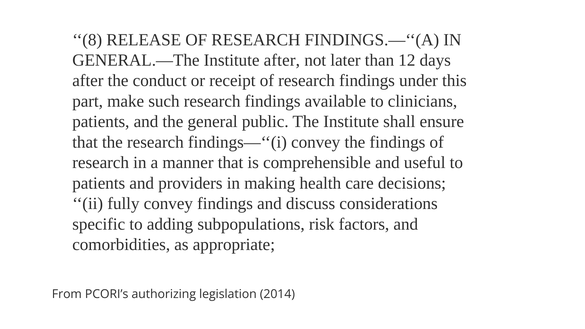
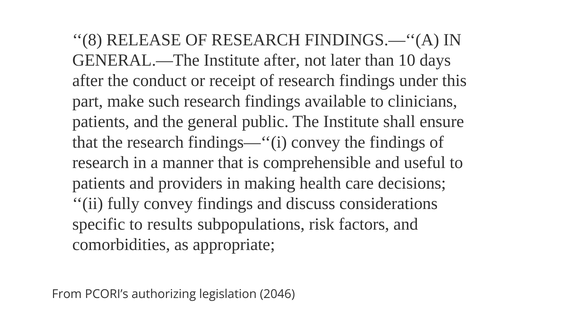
12: 12 -> 10
adding: adding -> results
2014: 2014 -> 2046
